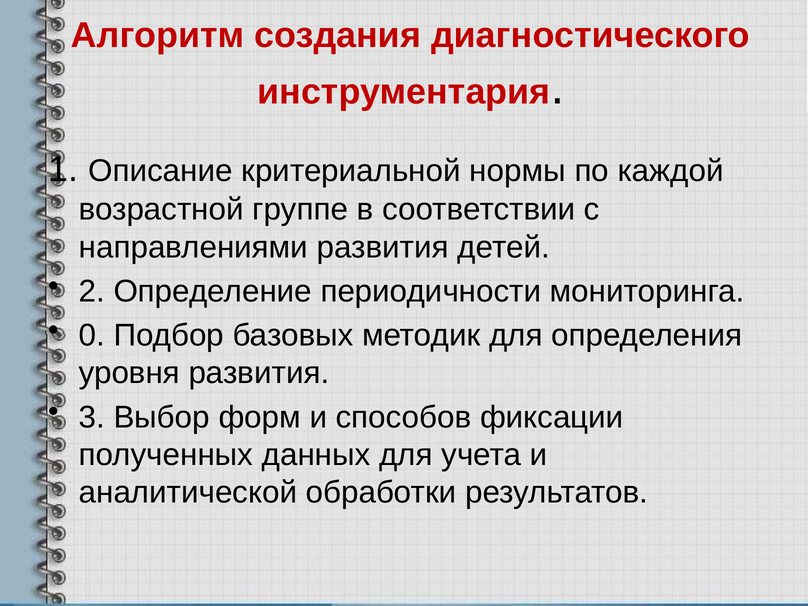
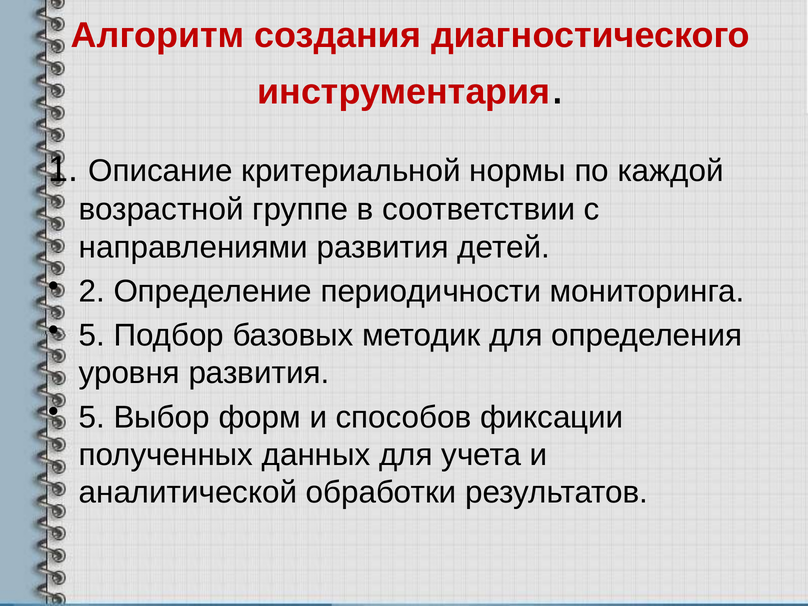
0 at (92, 335): 0 -> 5
3 at (92, 417): 3 -> 5
